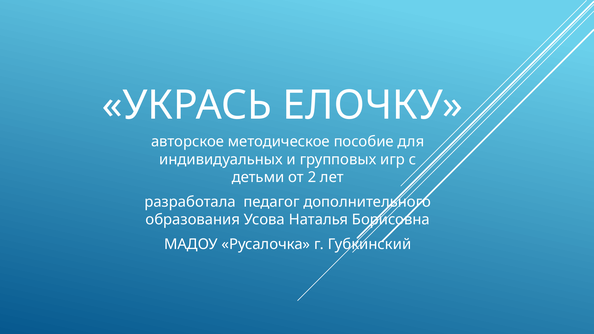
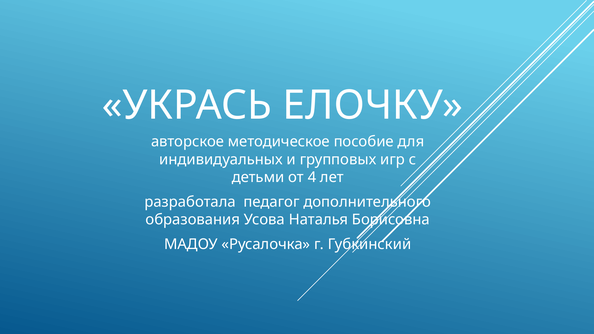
2: 2 -> 4
